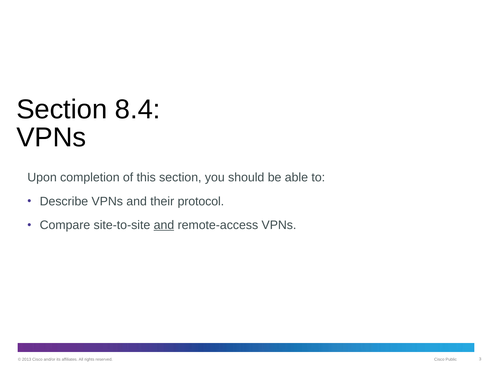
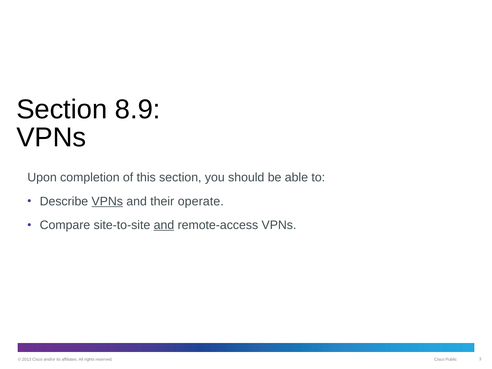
8.4: 8.4 -> 8.9
VPNs at (107, 201) underline: none -> present
protocol: protocol -> operate
